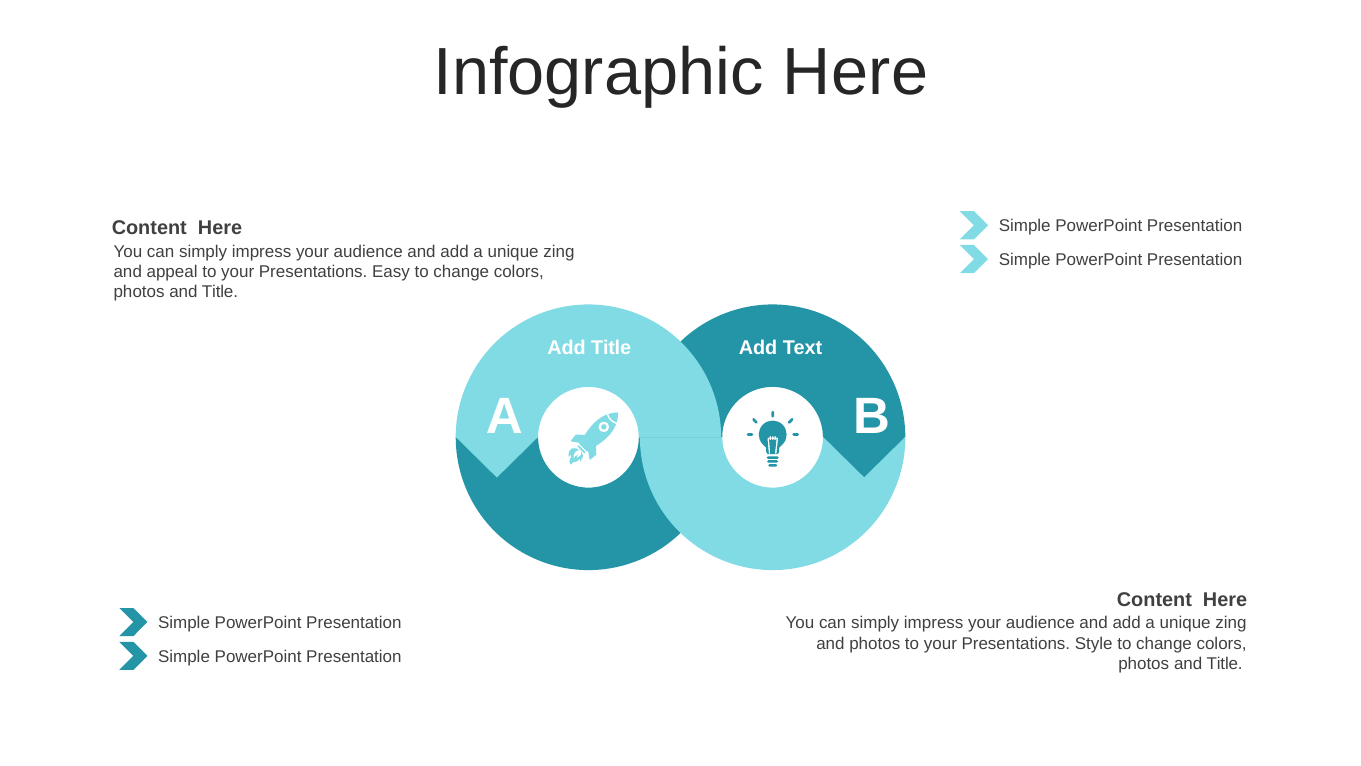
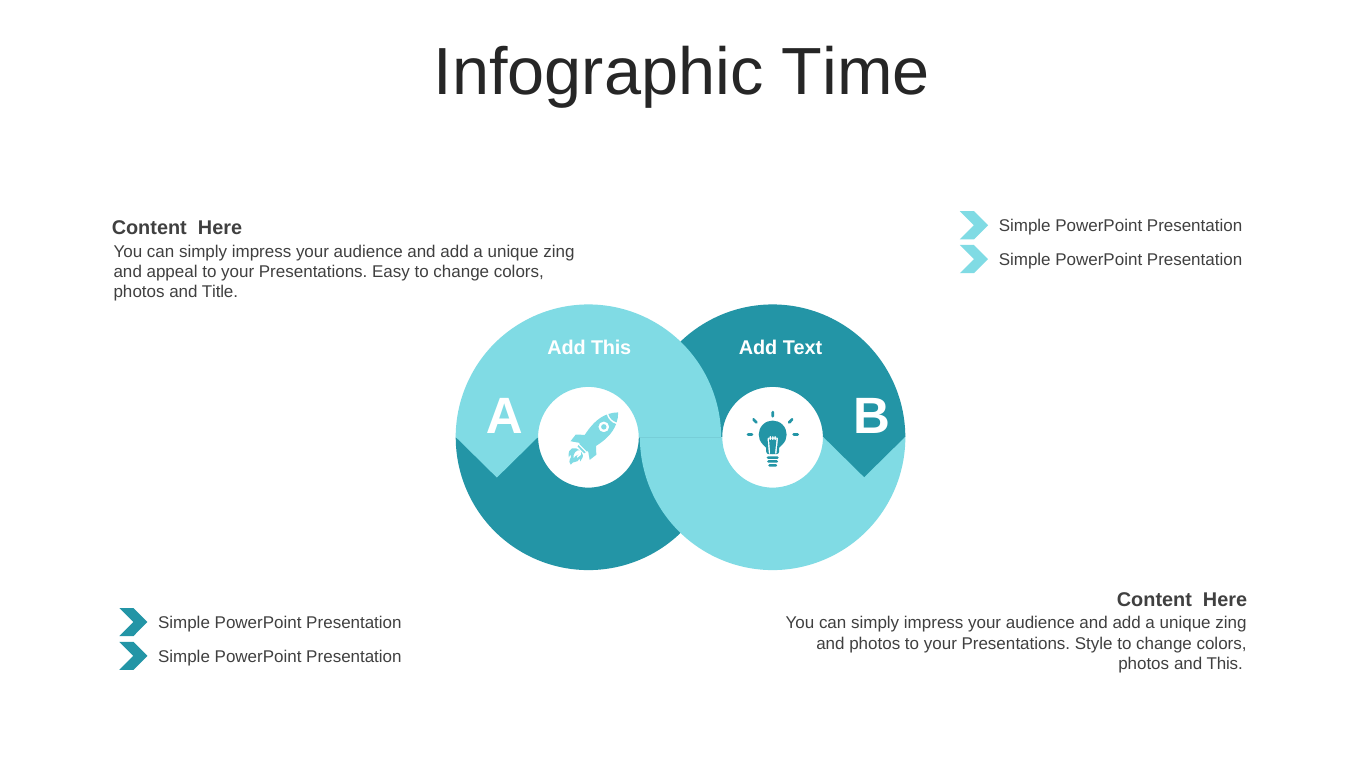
Infographic Here: Here -> Time
Add Title: Title -> This
Title at (1225, 664): Title -> This
